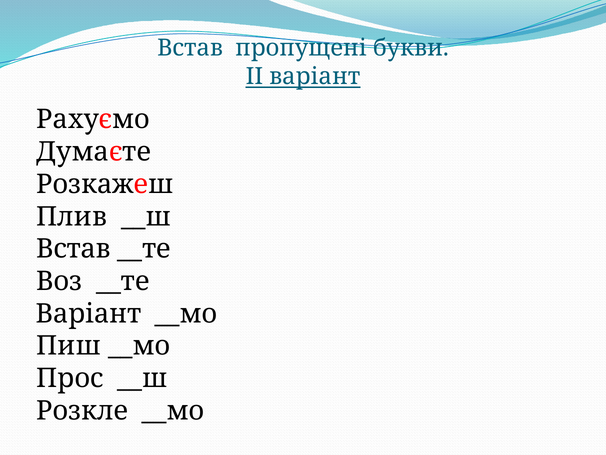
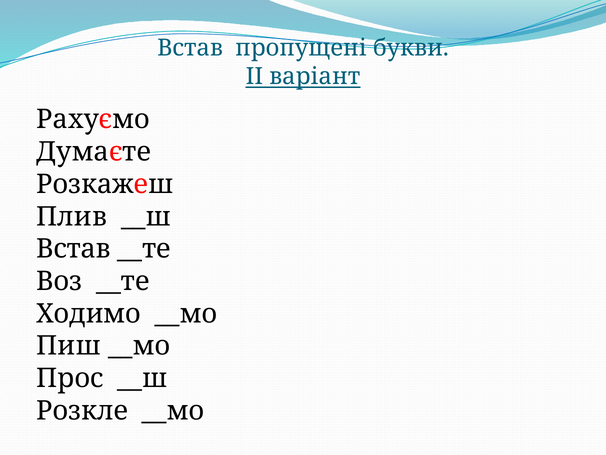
Варіант at (89, 313): Варіант -> Ходимо
